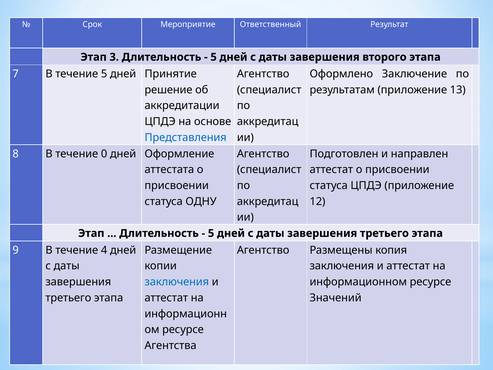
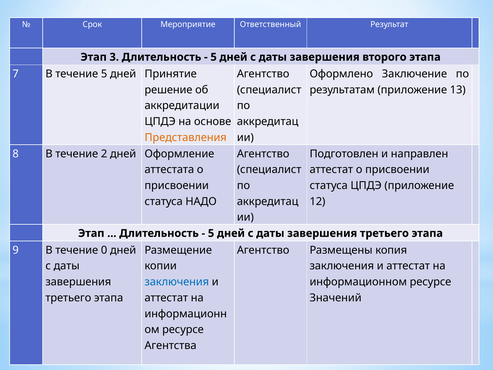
Представления colour: blue -> orange
0: 0 -> 2
ОДНУ: ОДНУ -> НАДО
4: 4 -> 0
